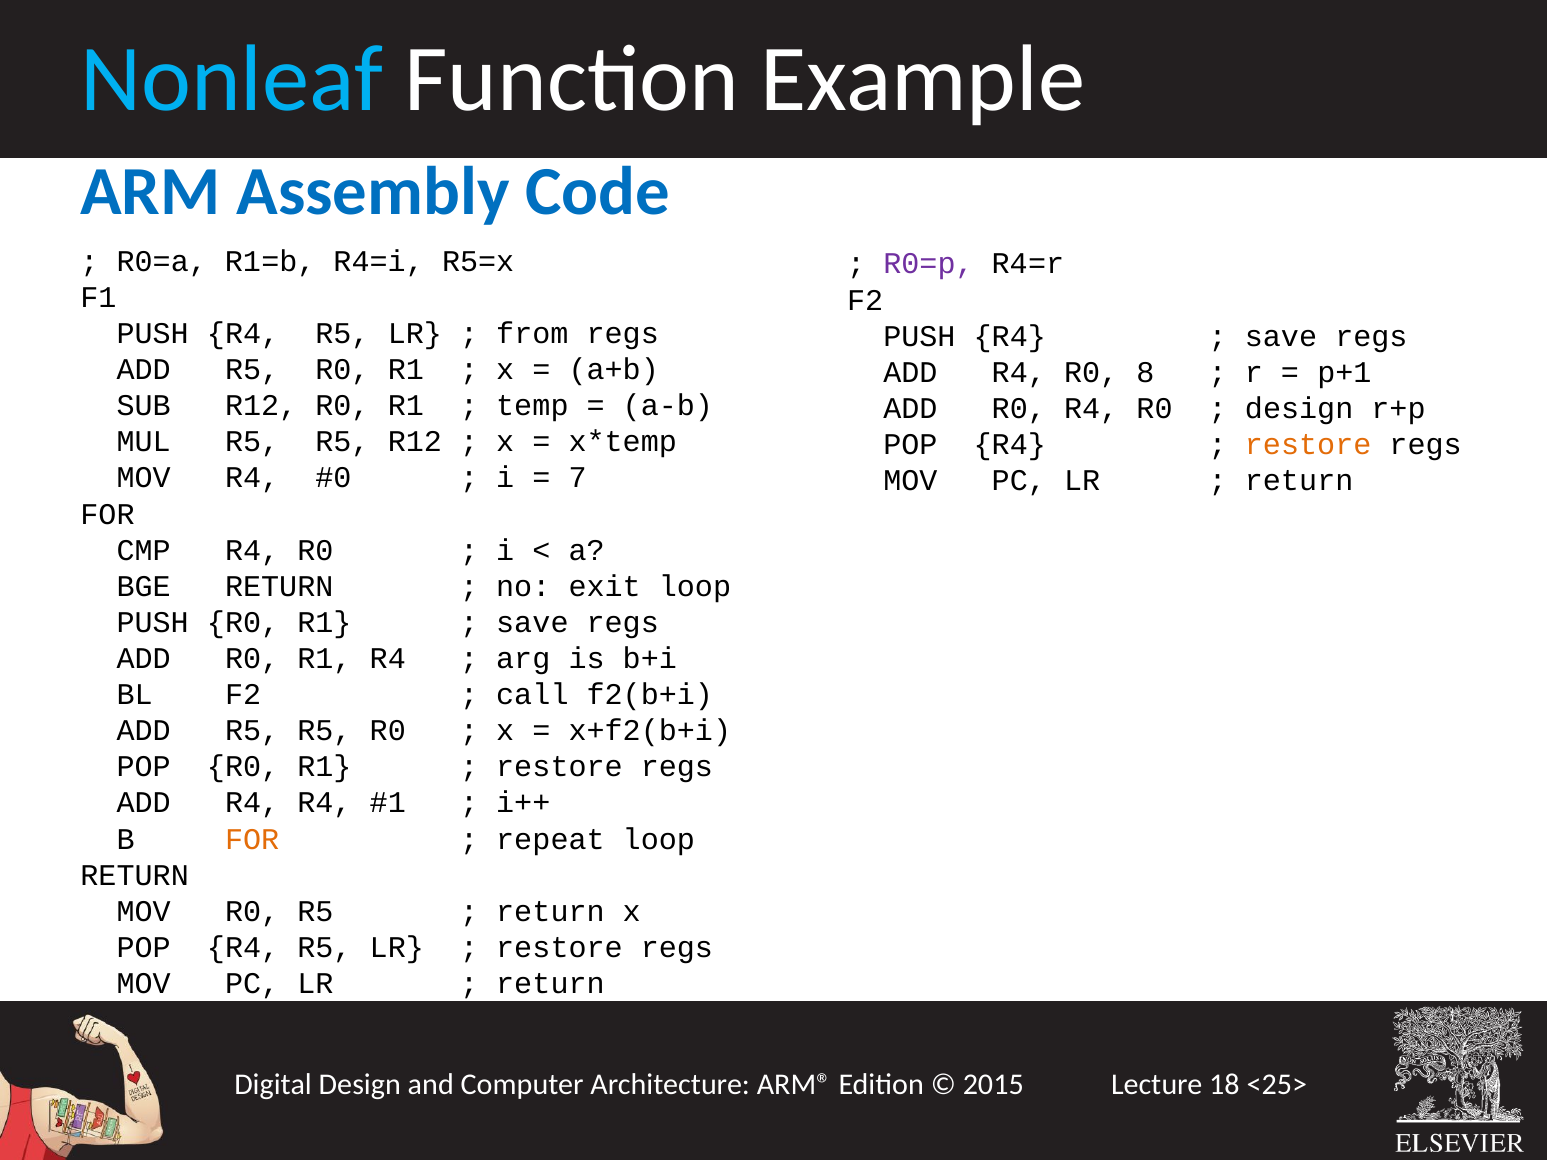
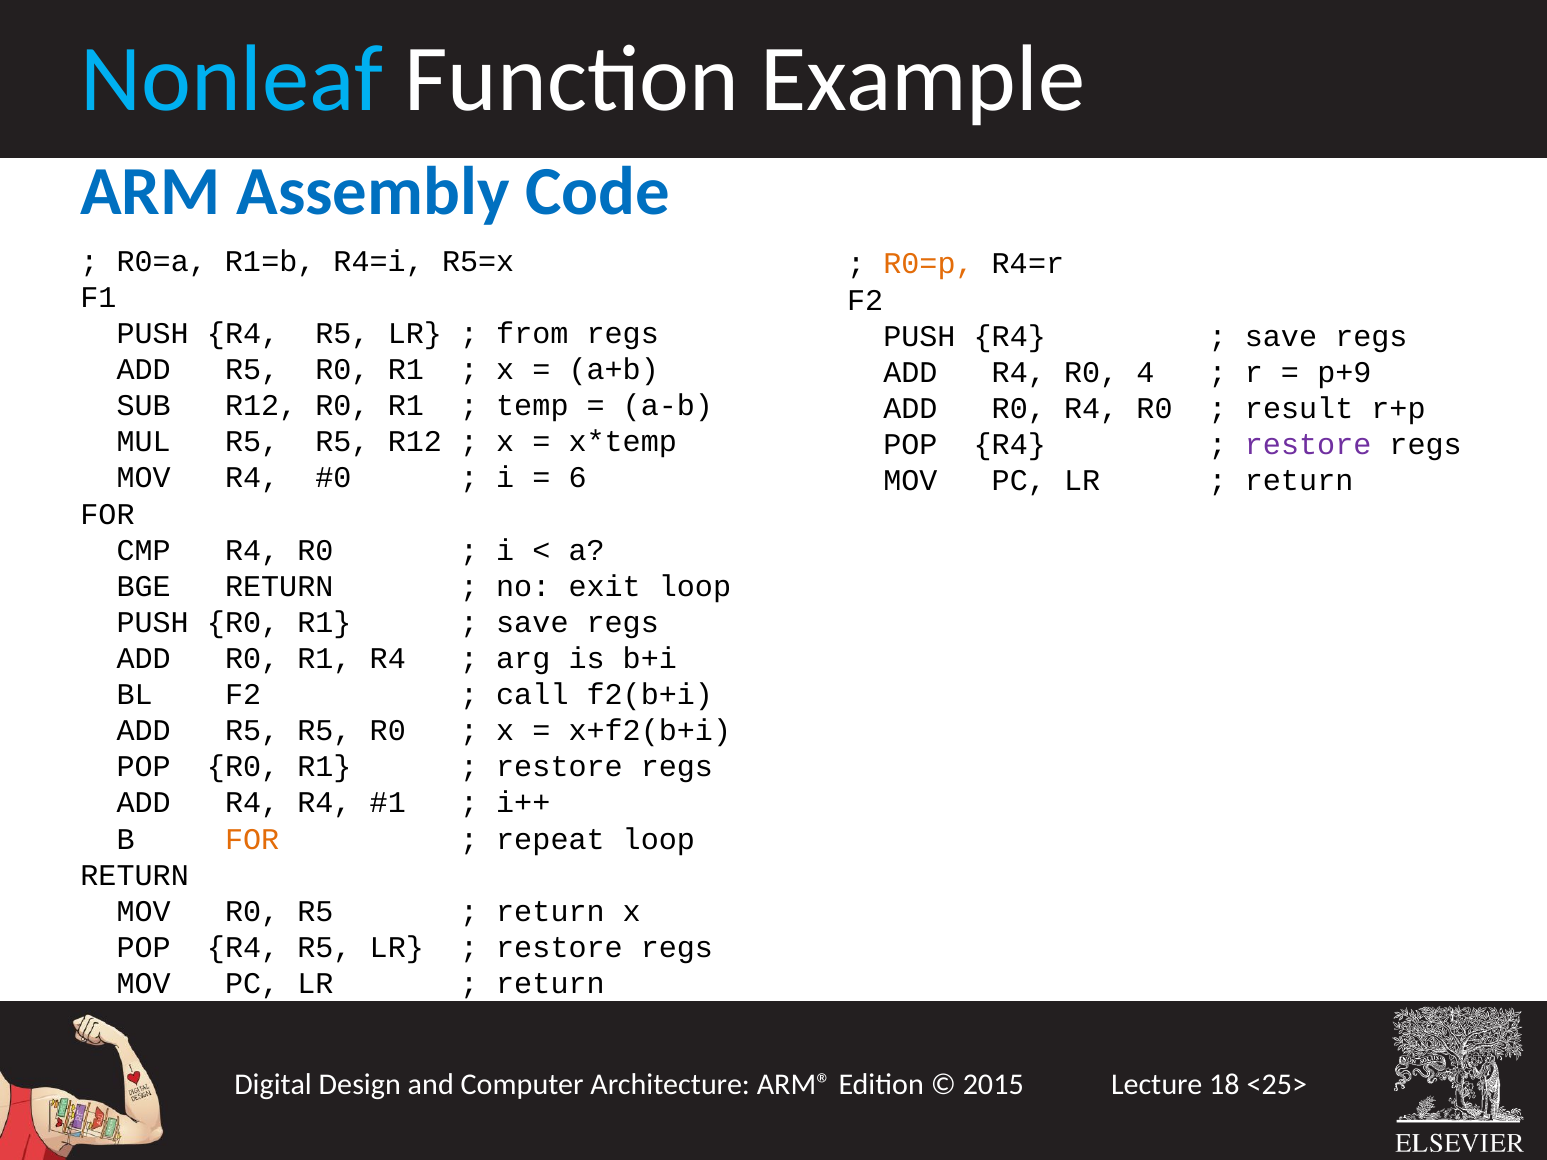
R0=p colour: purple -> orange
8: 8 -> 4
p+1: p+1 -> p+9
design at (1299, 408): design -> result
restore at (1308, 445) colour: orange -> purple
7: 7 -> 6
